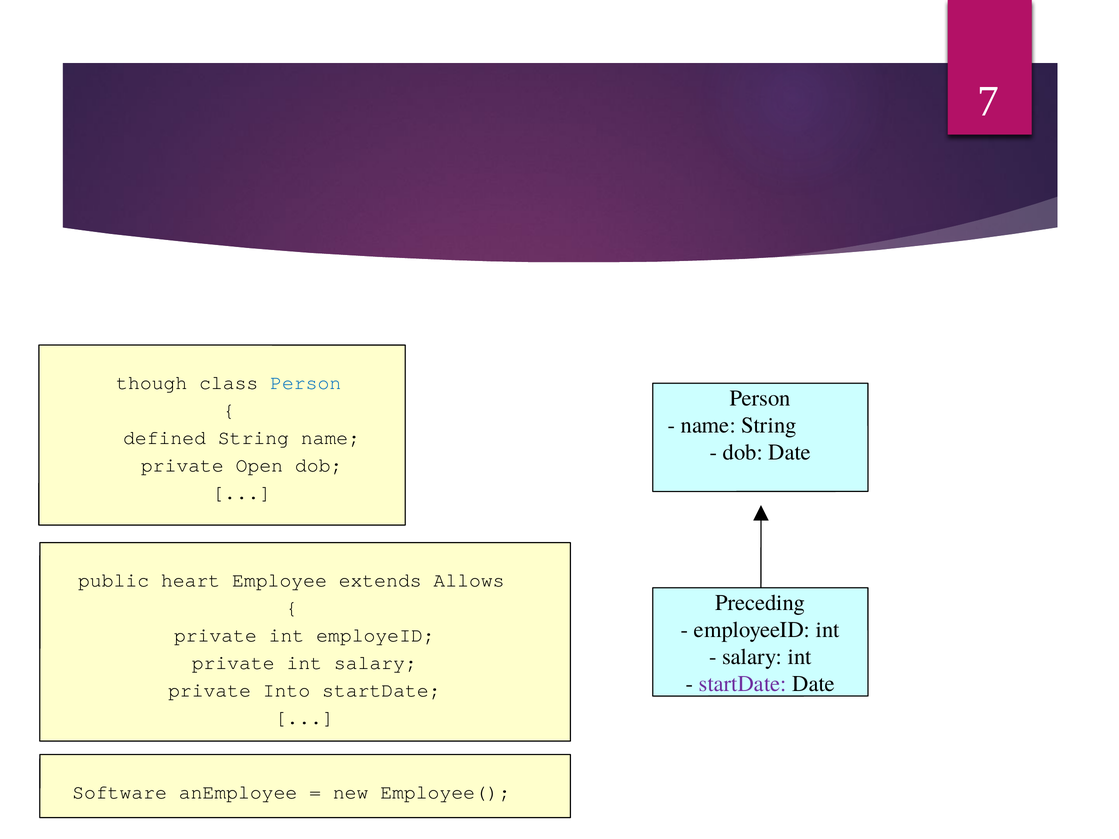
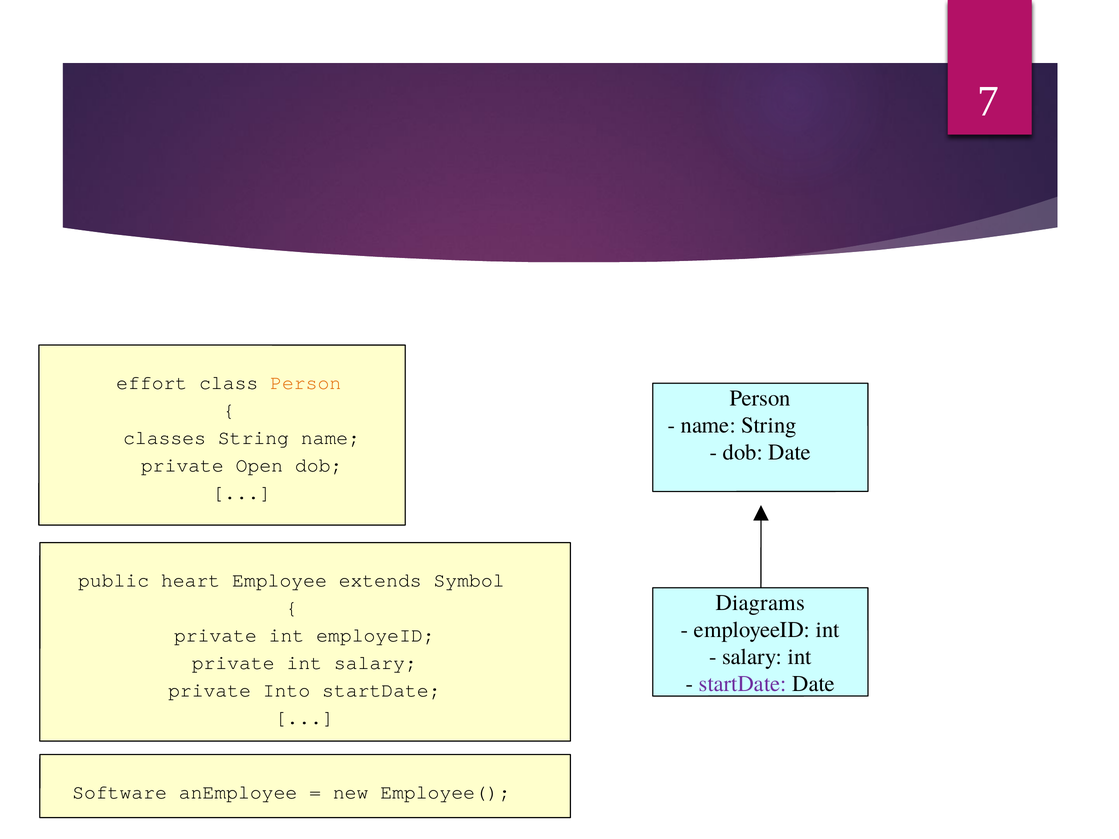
though: though -> effort
Person at (306, 383) colour: blue -> orange
defined: defined -> classes
Allows: Allows -> Symbol
Preceding: Preceding -> Diagrams
